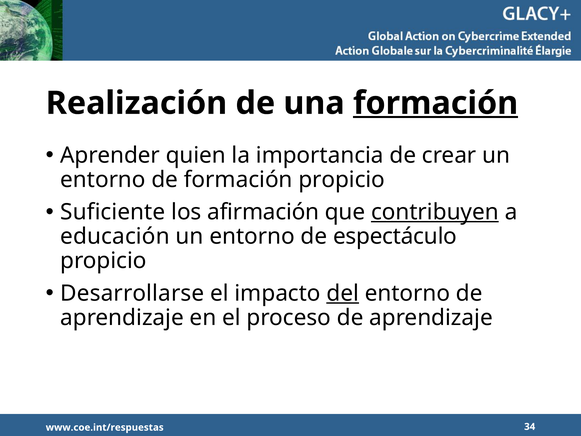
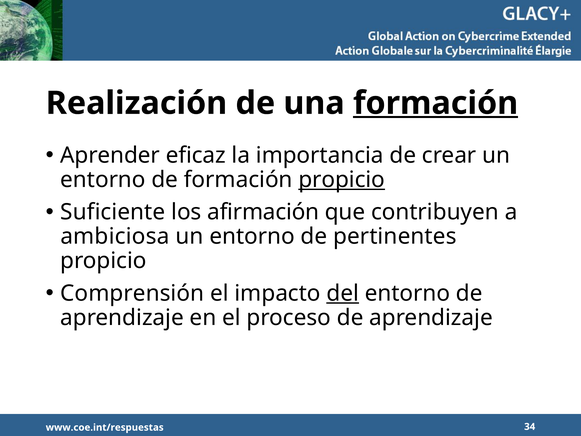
quien: quien -> eficaz
propicio at (342, 180) underline: none -> present
contribuyen underline: present -> none
educación: educación -> ambiciosa
espectáculo: espectáculo -> pertinentes
Desarrollarse: Desarrollarse -> Comprensión
